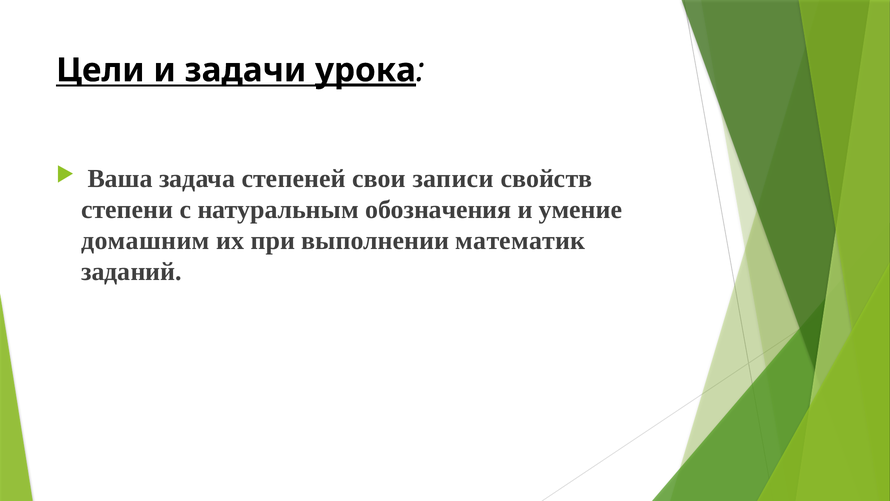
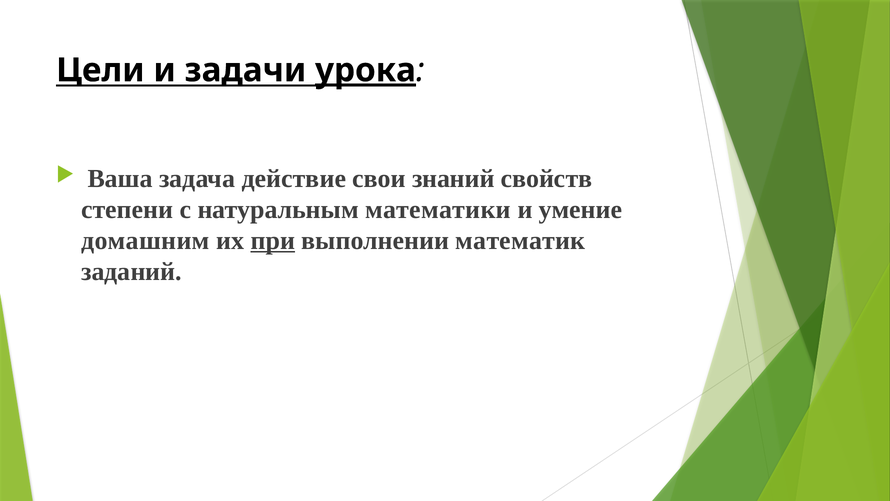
степеней: степеней -> действие
записи: записи -> знаний
обозначения: обозначения -> математики
при underline: none -> present
